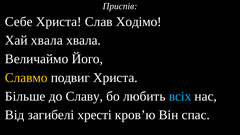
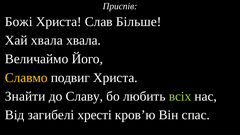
Себе: Себе -> Божі
Ходімо: Ходімо -> Більше
Більше: Більше -> Знайти
всіх colour: light blue -> light green
